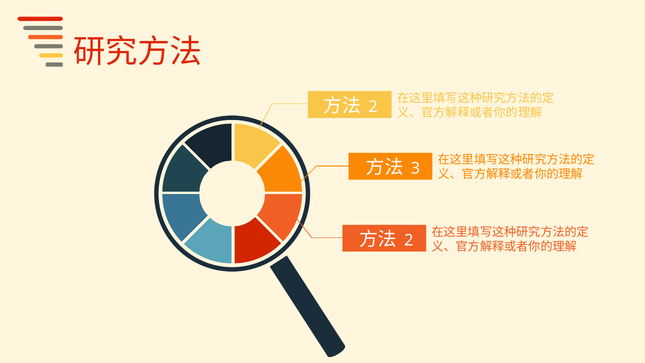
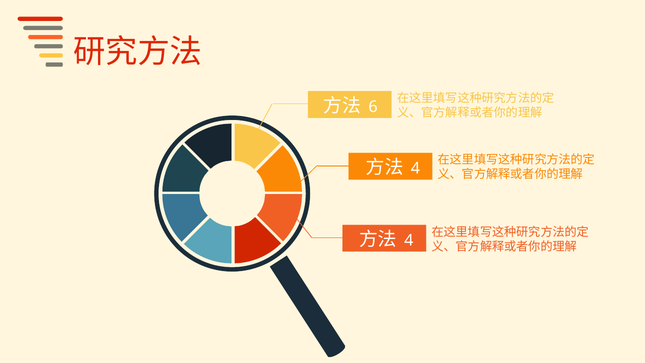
2 at (373, 107): 2 -> 6
3 at (415, 168): 3 -> 4
2 at (409, 240): 2 -> 4
